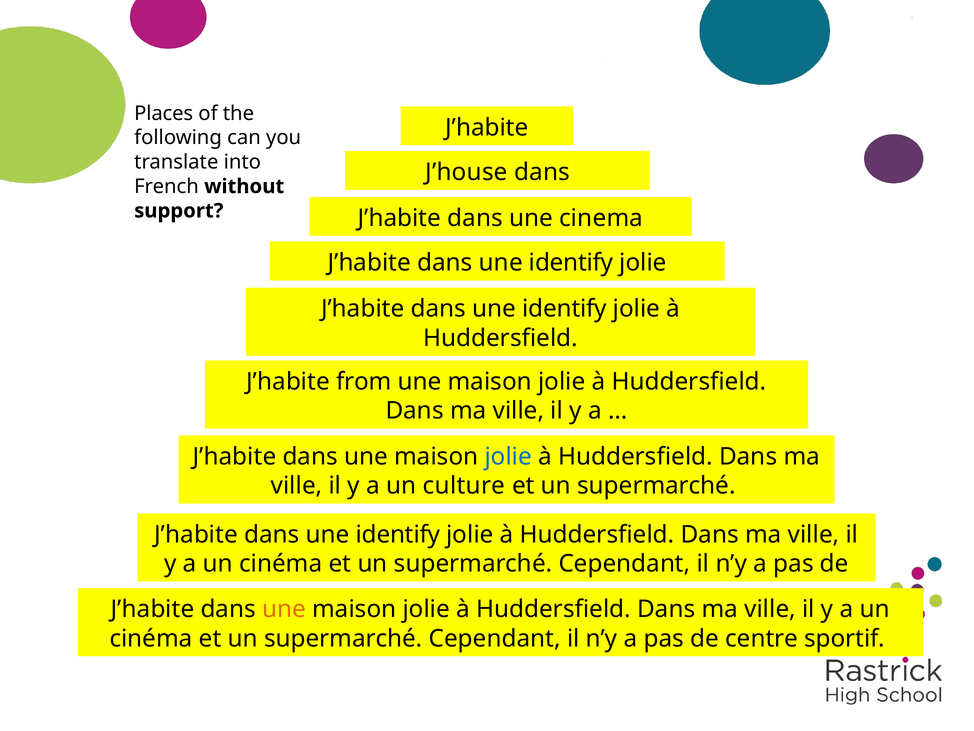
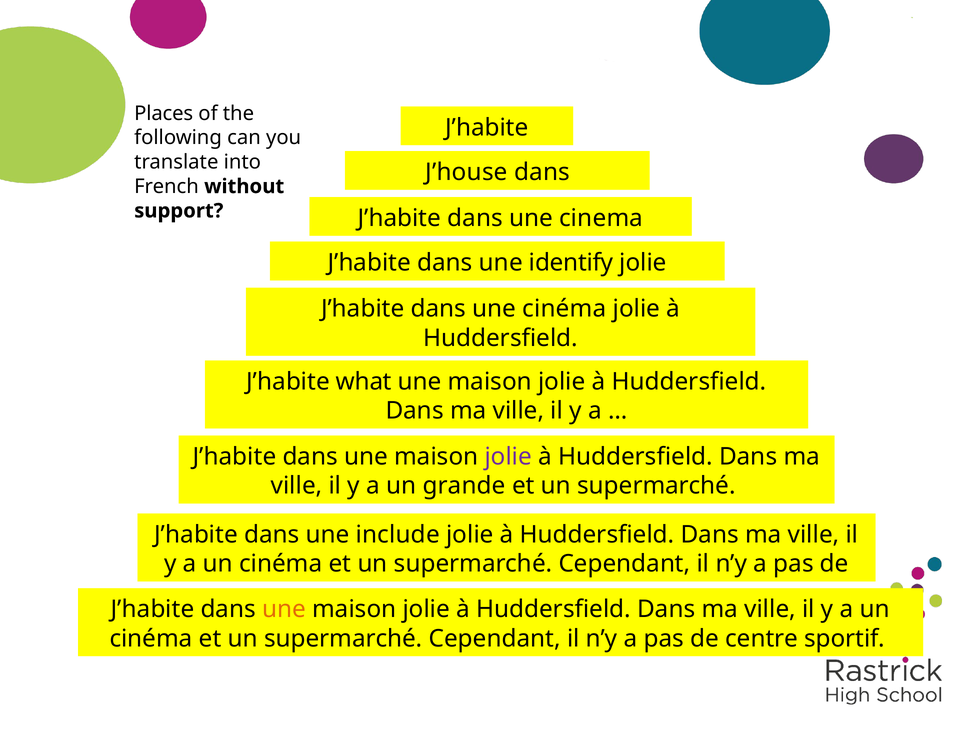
identify at (565, 309): identify -> cinéma
from: from -> what
jolie at (508, 456) colour: blue -> purple
culture: culture -> grande
identify at (398, 534): identify -> include
